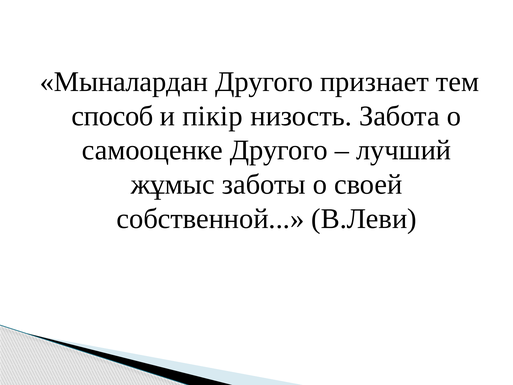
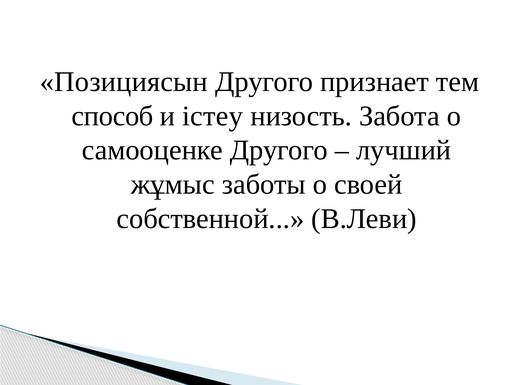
Мыналардан: Мыналардан -> Позициясын
пікір: пікір -> істеу
